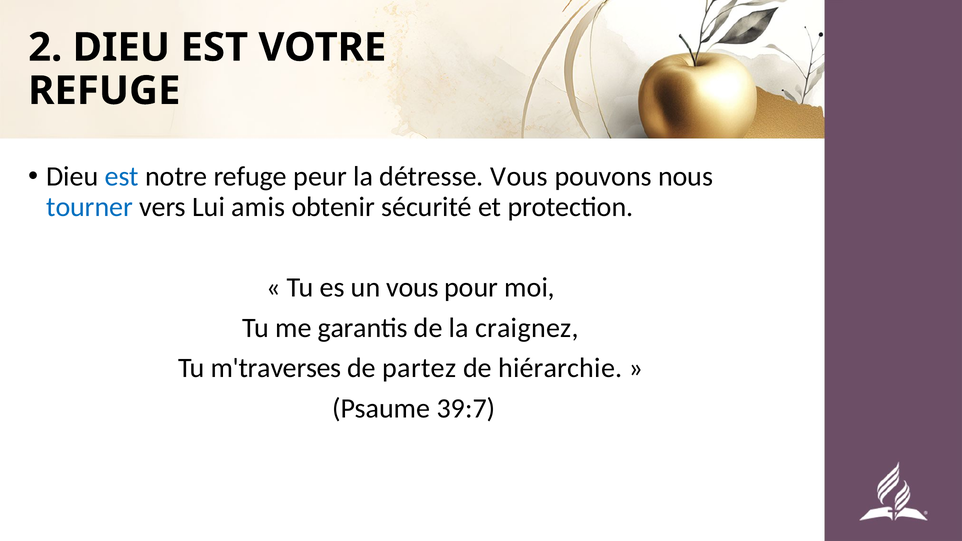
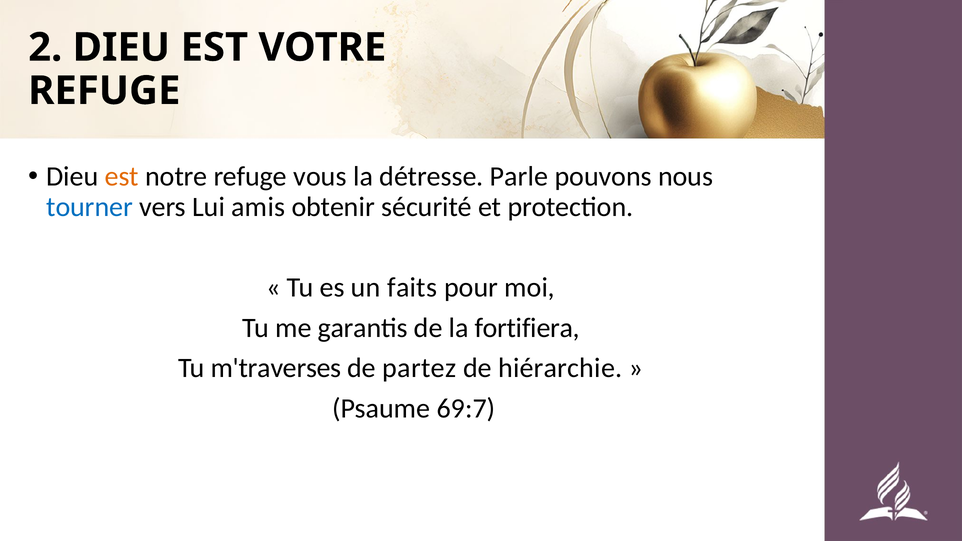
est at (122, 177) colour: blue -> orange
peur: peur -> vous
détresse Vous: Vous -> Parle
un vous: vous -> faits
craignez: craignez -> fortifiera
39:7: 39:7 -> 69:7
